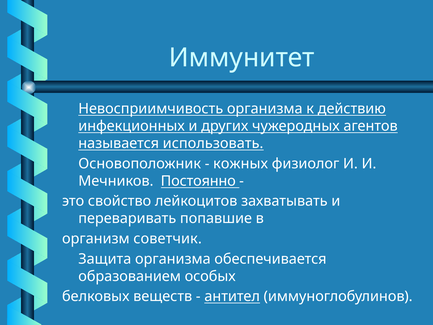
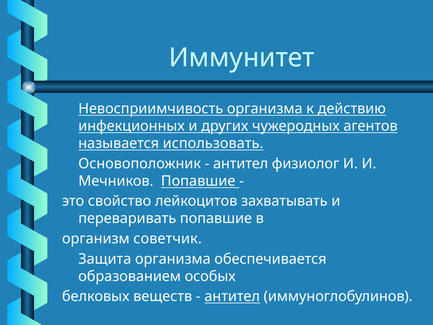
кожных at (241, 164): кожных -> антител
Мечников Постоянно: Постоянно -> Попавшие
